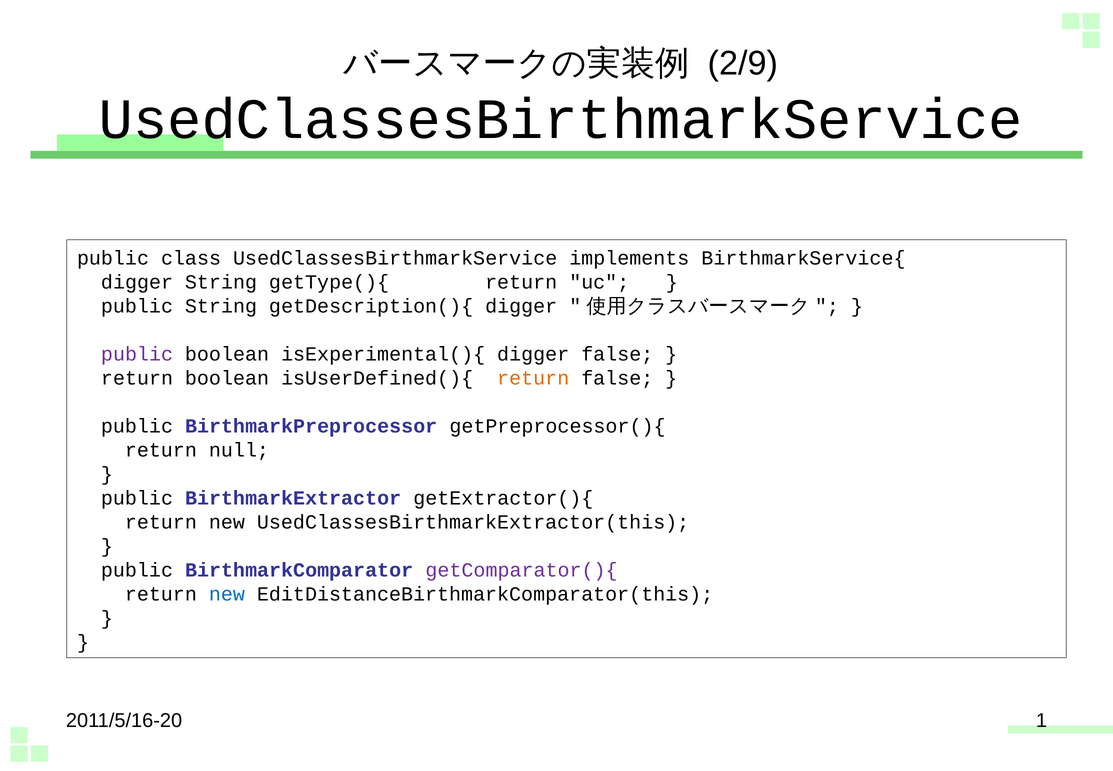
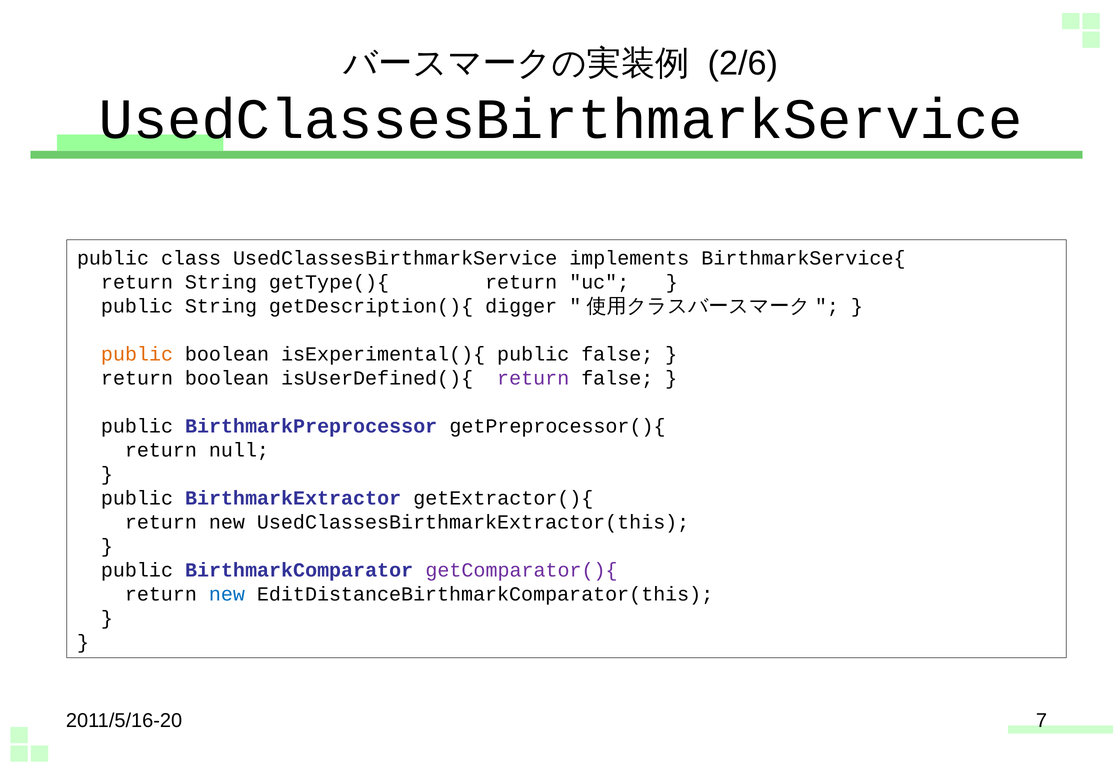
2/9: 2/9 -> 2/6
digger at (137, 282): digger -> return
public at (137, 354) colour: purple -> orange
isExperimental(){ digger: digger -> public
return at (533, 378) colour: orange -> purple
1: 1 -> 7
